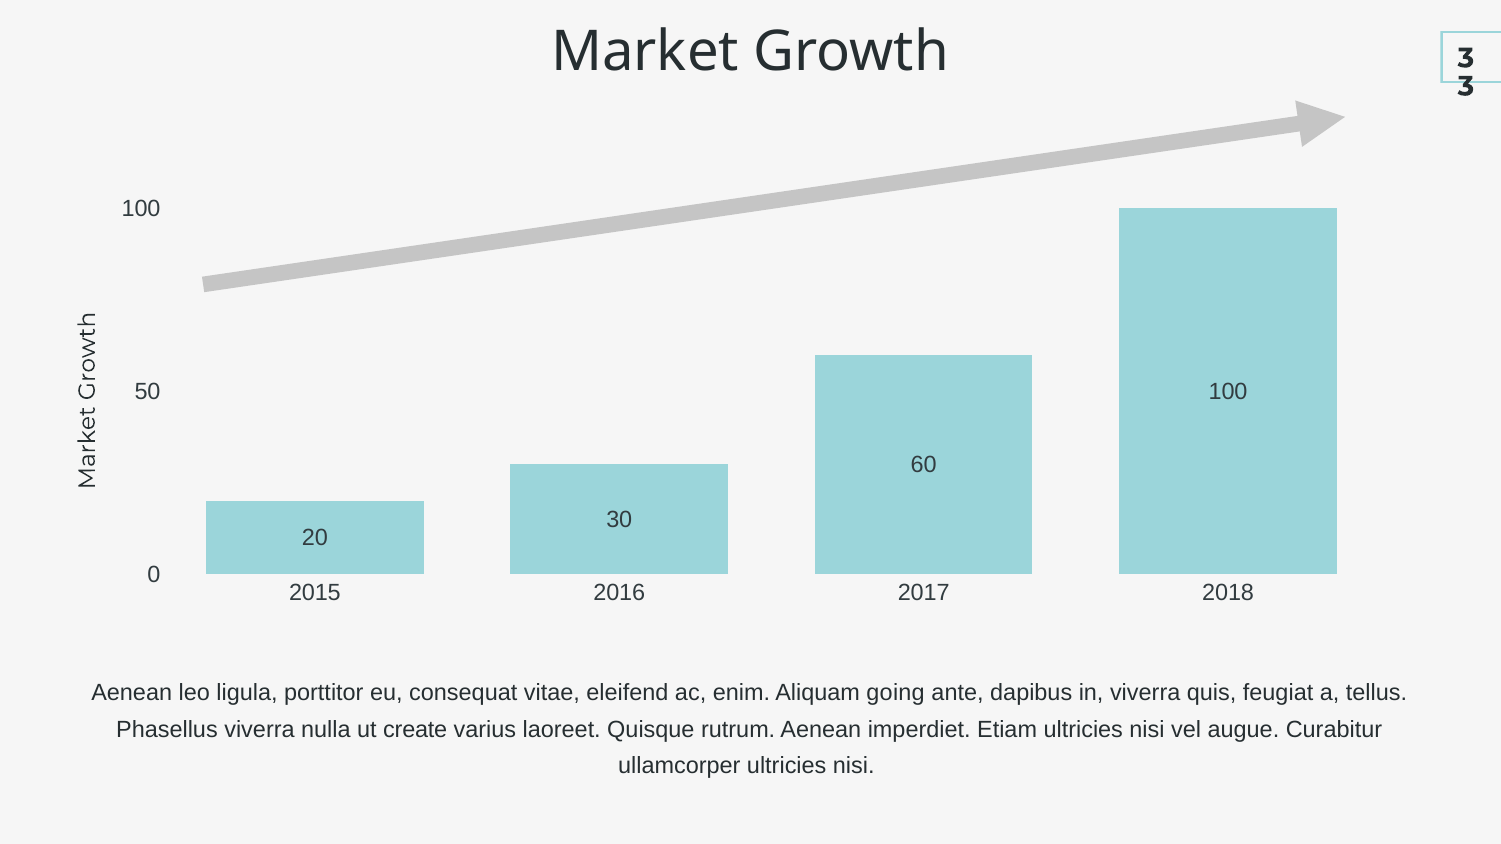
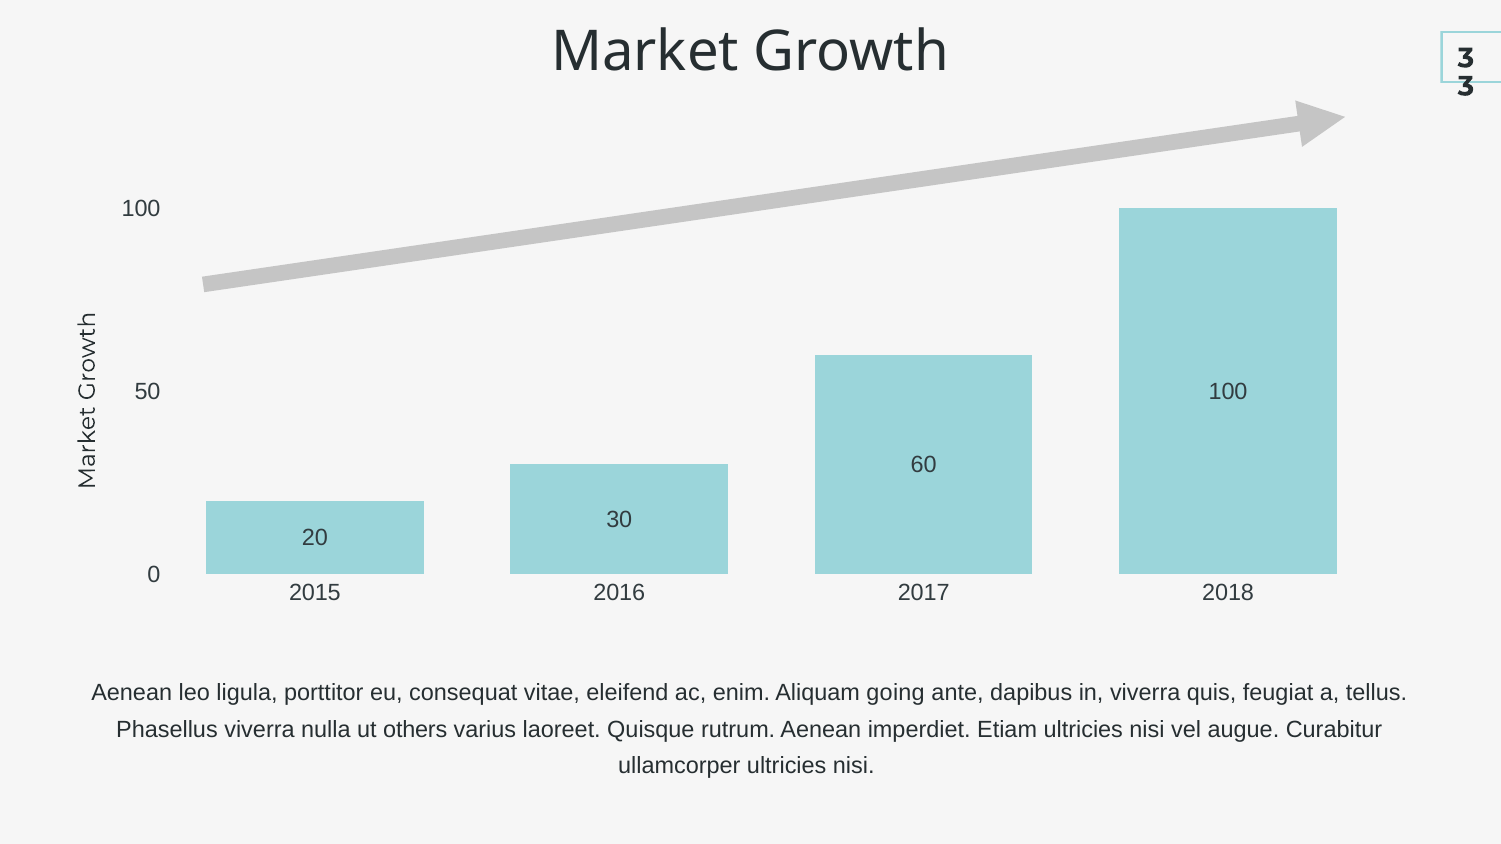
create: create -> others
